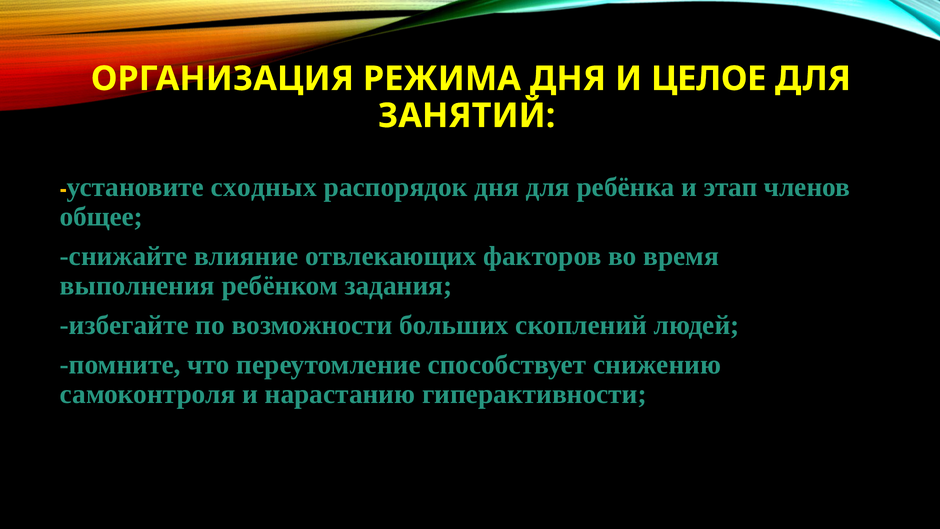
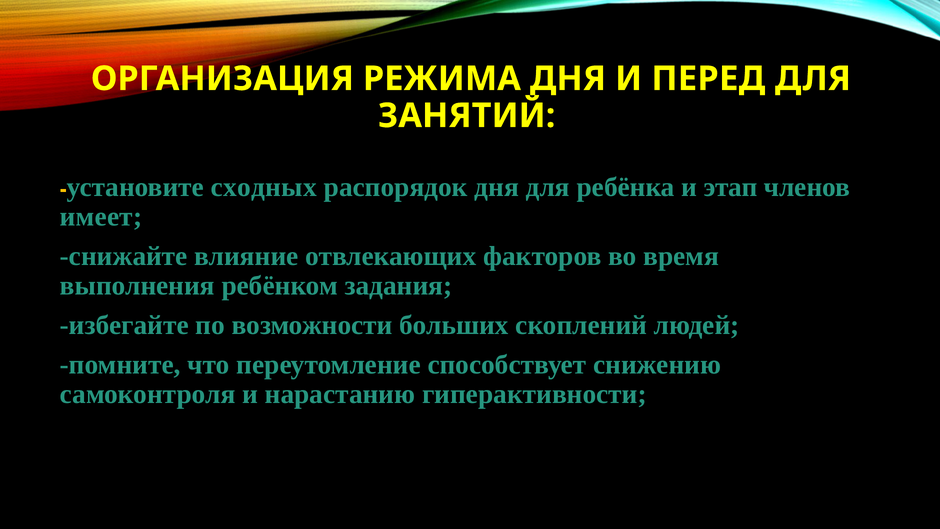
ЦЕЛОЕ: ЦЕЛОЕ -> ПЕРЕД
общее: общее -> имеет
